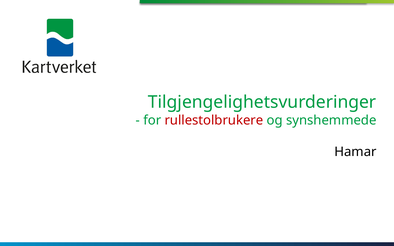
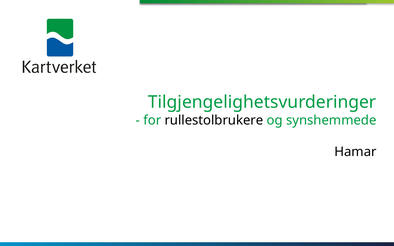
rullestolbrukere colour: red -> black
